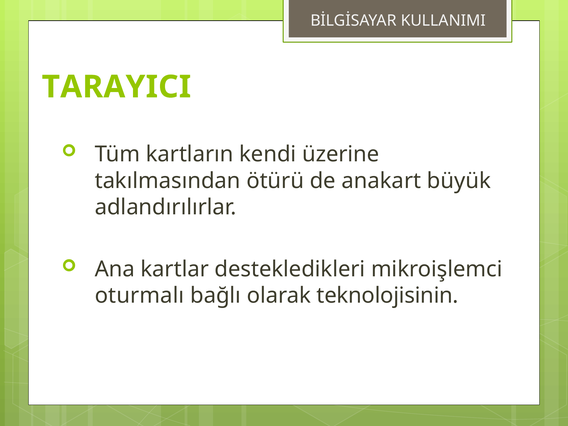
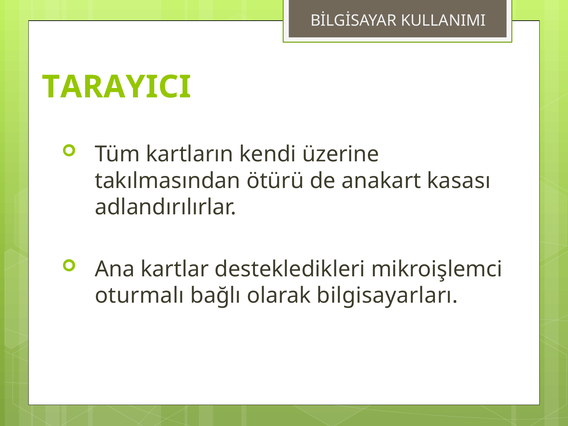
büyük: büyük -> kasası
teknolojisinin: teknolojisinin -> bilgisayarları
